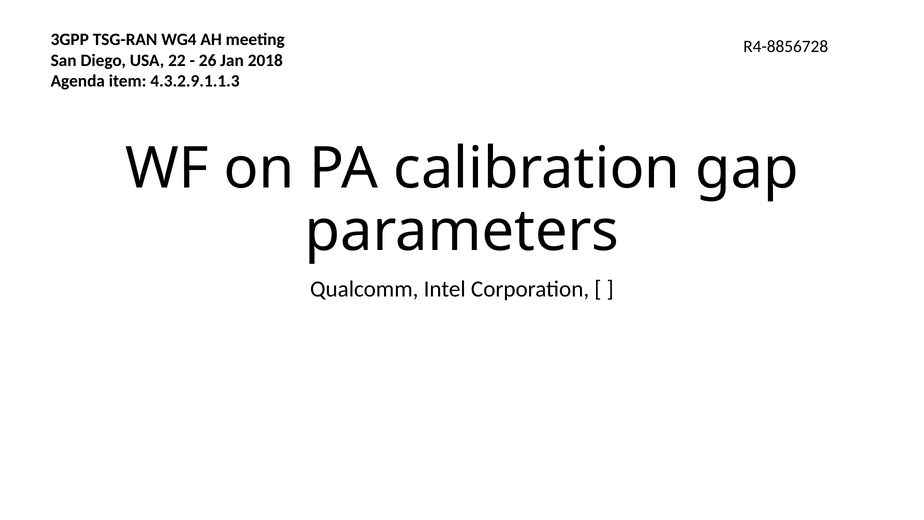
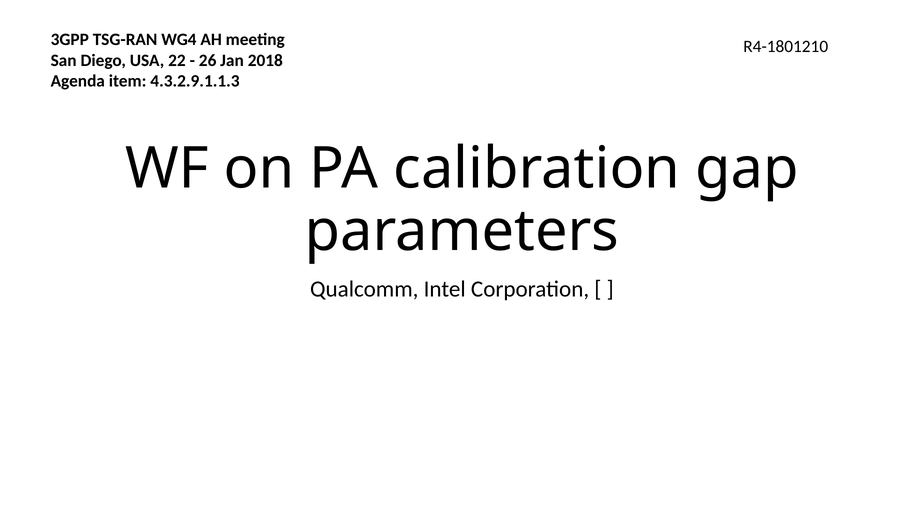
R4-8856728: R4-8856728 -> R4-1801210
